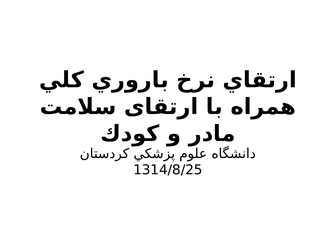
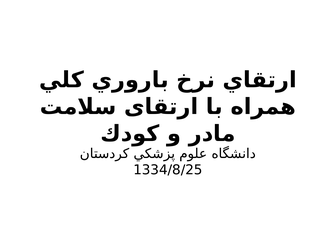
1314/8/25: 1314/8/25 -> 1334/8/25
